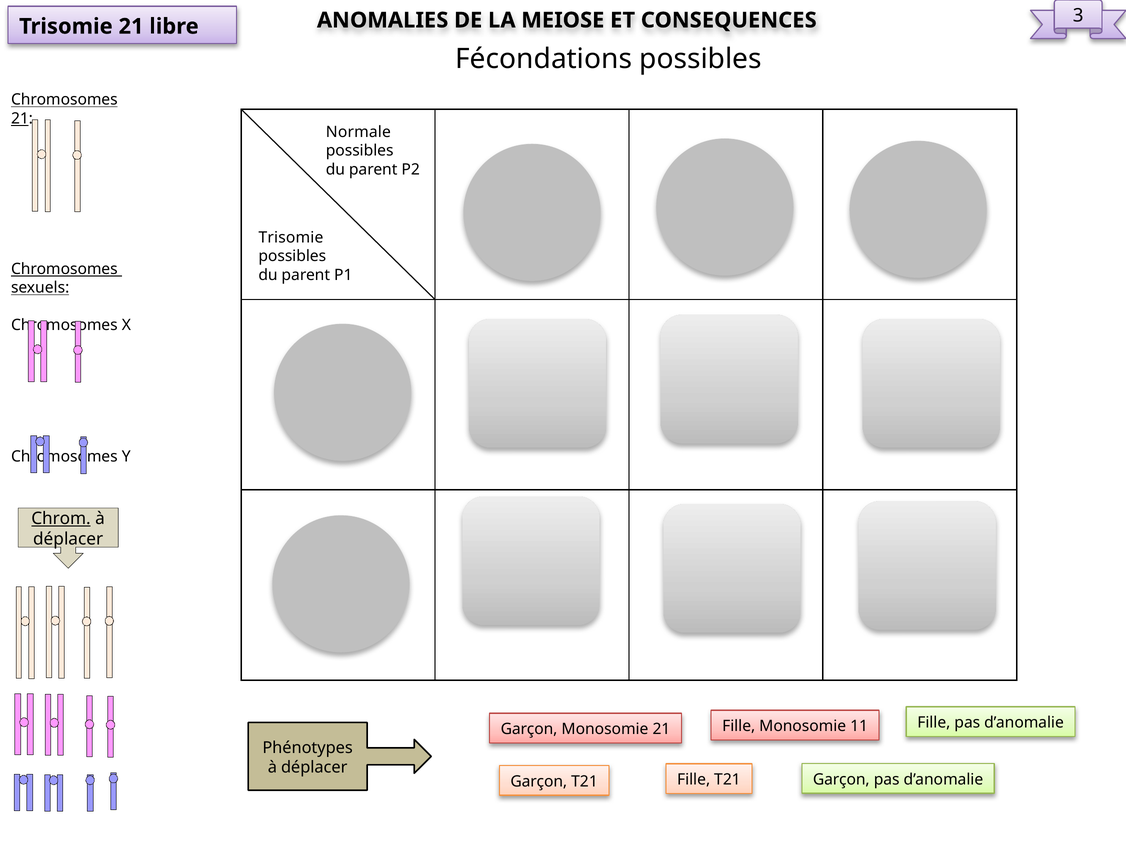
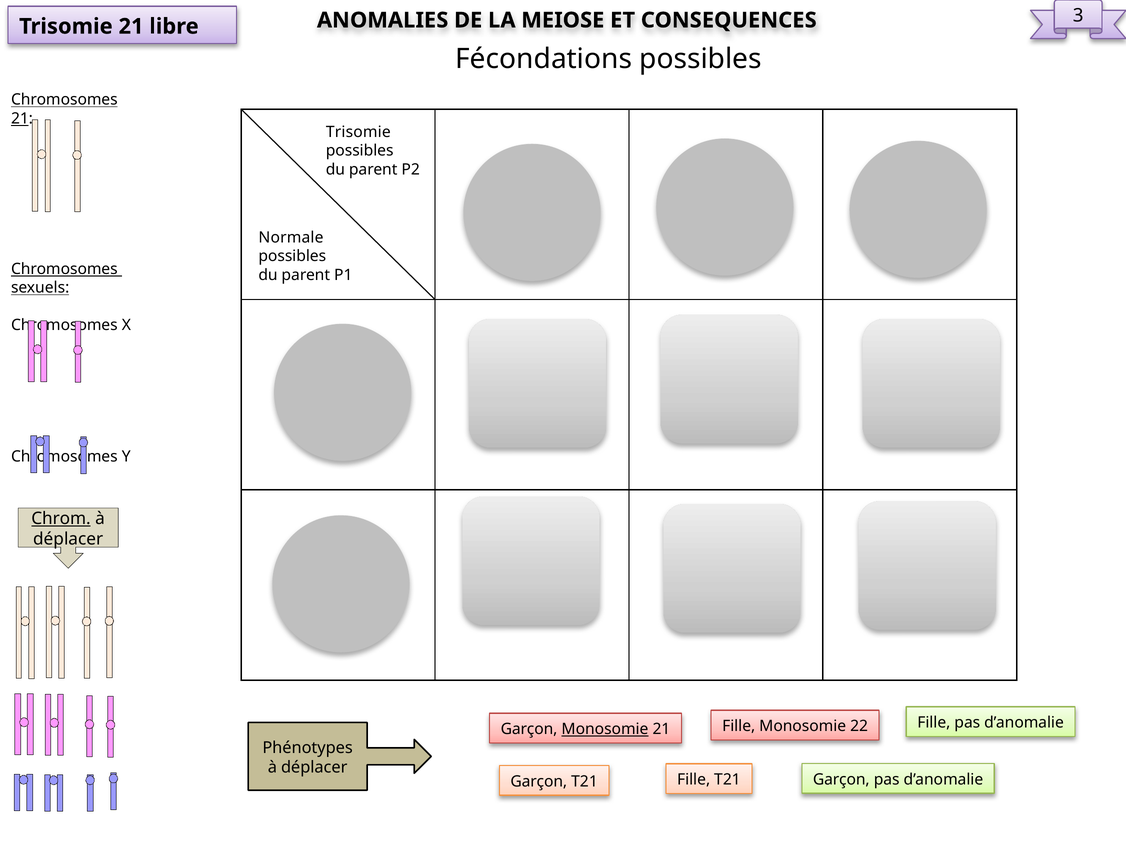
Normale at (358, 132): Normale -> Trisomie
Trisomie at (291, 238): Trisomie -> Normale
11: 11 -> 22
Monosomie at (605, 730) underline: none -> present
